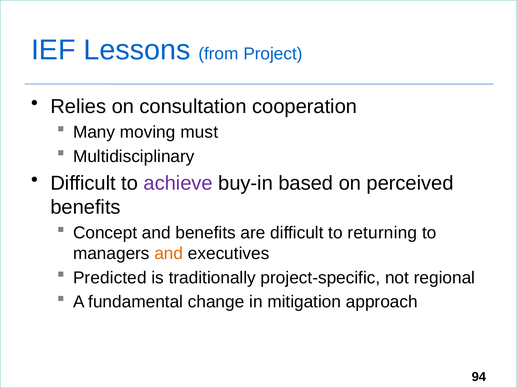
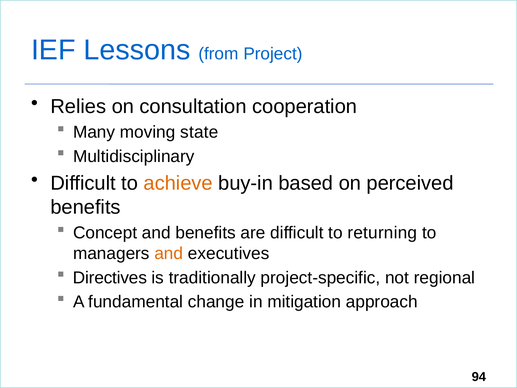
must: must -> state
achieve colour: purple -> orange
Predicted: Predicted -> Directives
